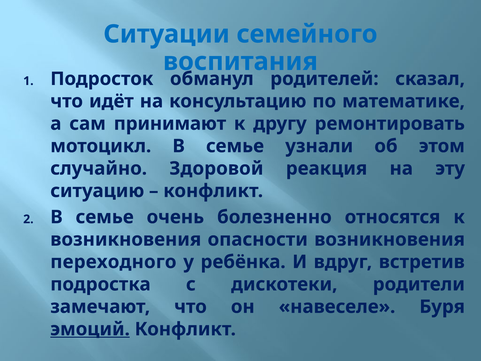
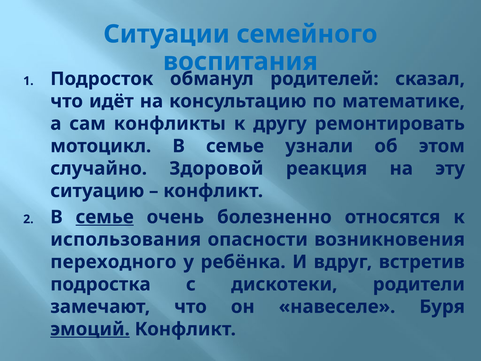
принимают: принимают -> конфликты
семье at (105, 217) underline: none -> present
возникновения at (126, 239): возникновения -> использования
